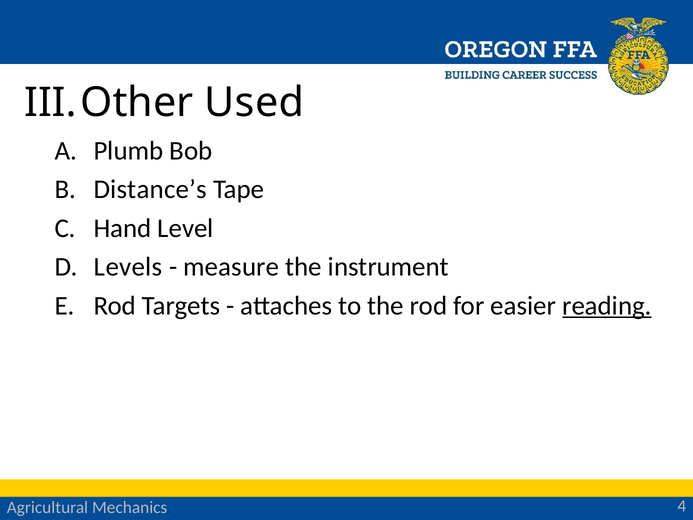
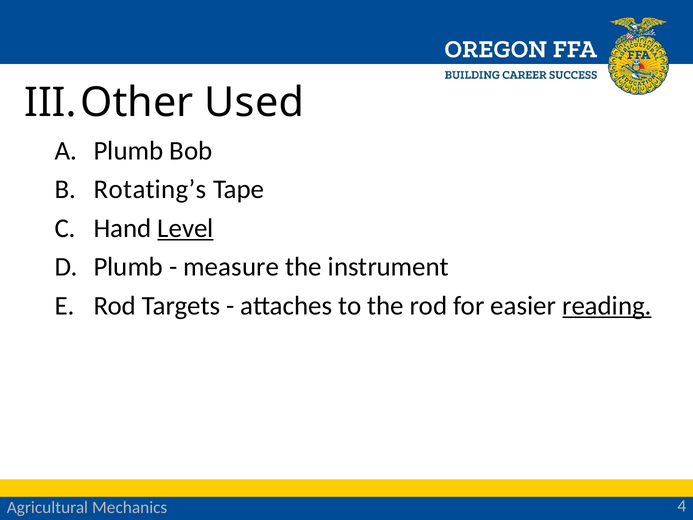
Distance’s: Distance’s -> Rotating’s
Level underline: none -> present
Levels at (128, 267): Levels -> Plumb
